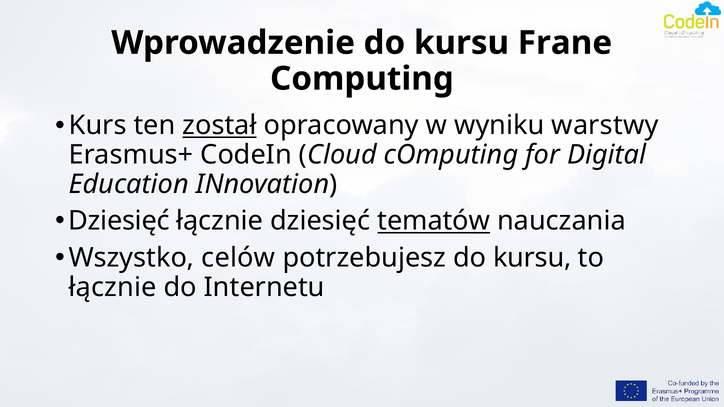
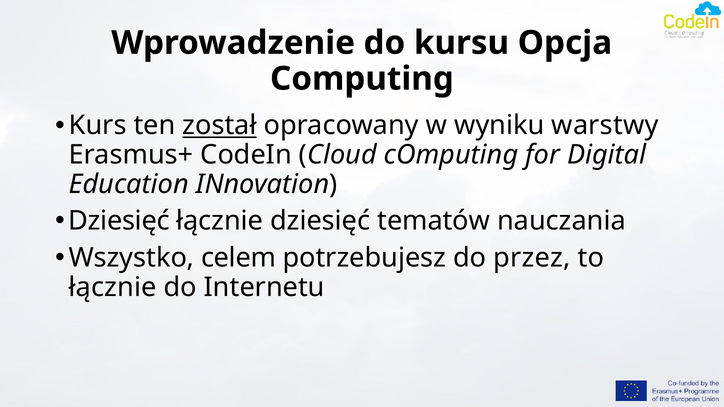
Frane: Frane -> Opcja
tematów underline: present -> none
celów: celów -> celem
potrzebujesz do kursu: kursu -> przez
